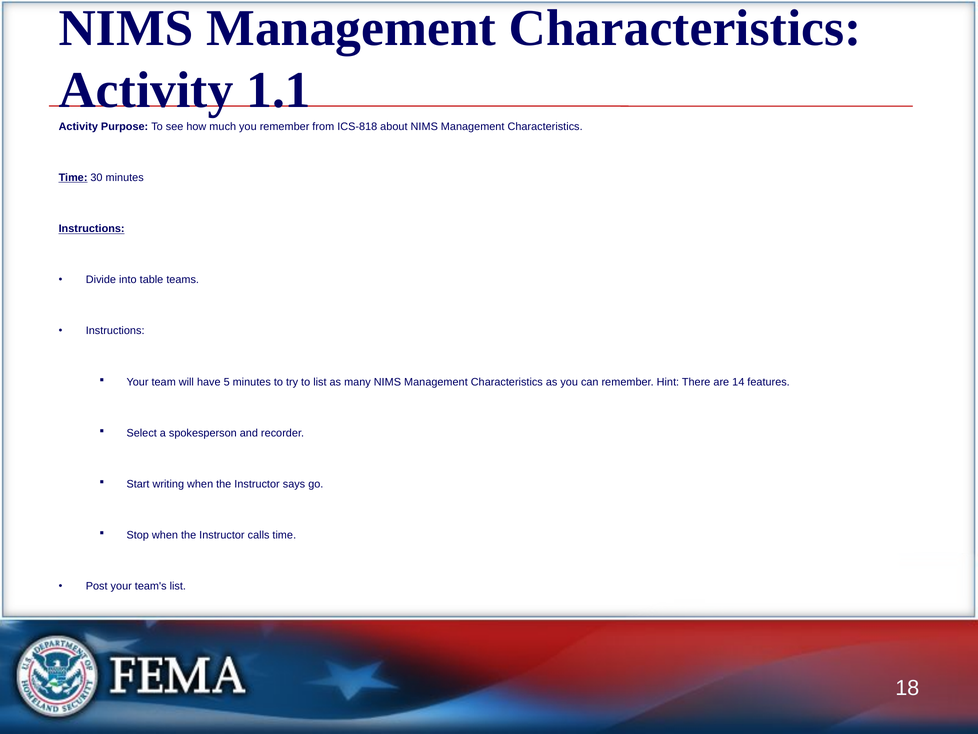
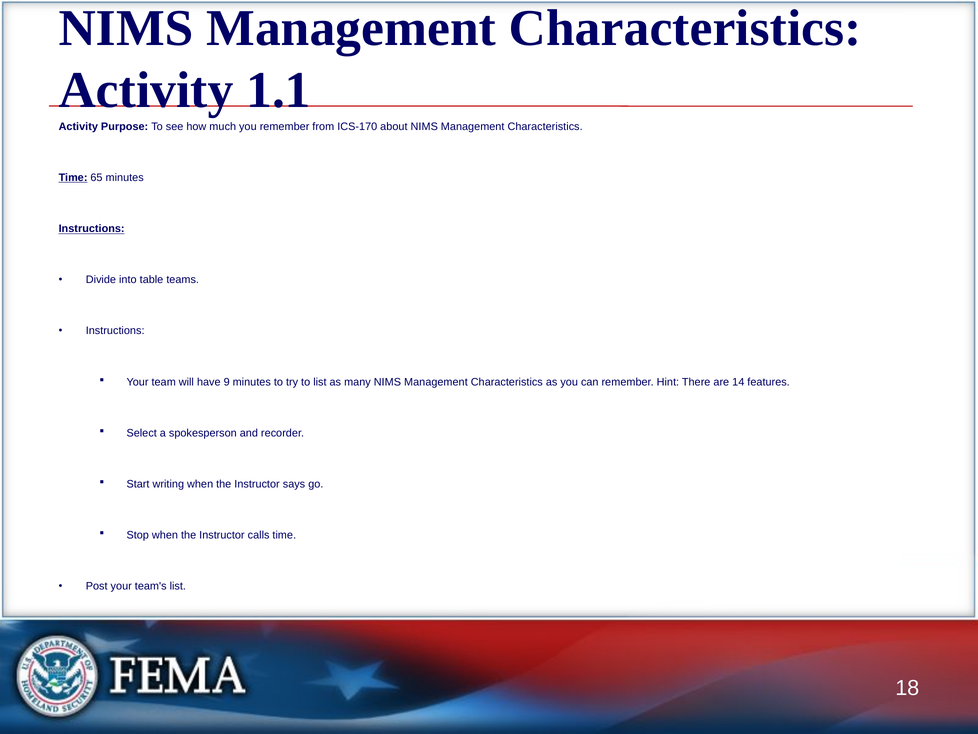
ICS-818: ICS-818 -> ICS-170
30: 30 -> 65
5: 5 -> 9
